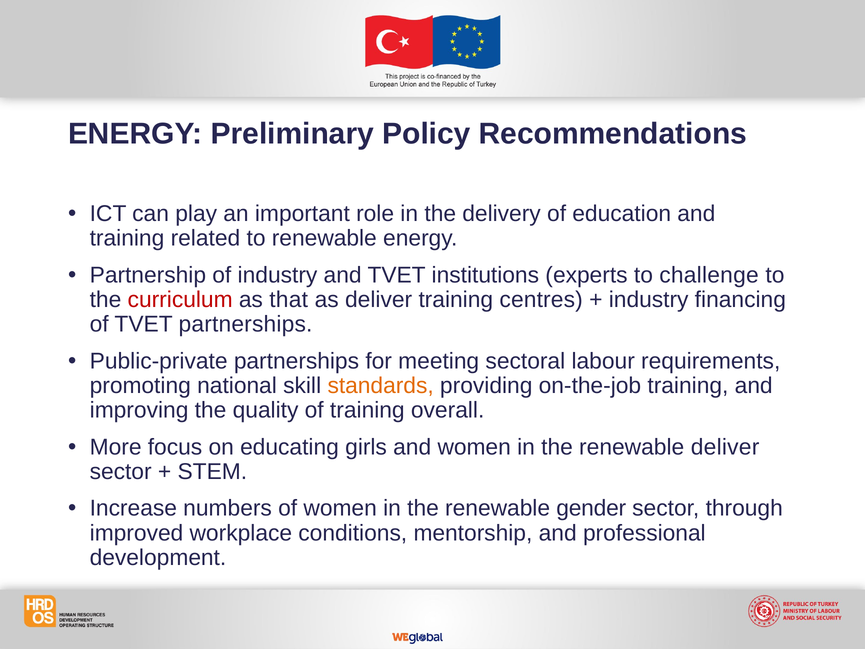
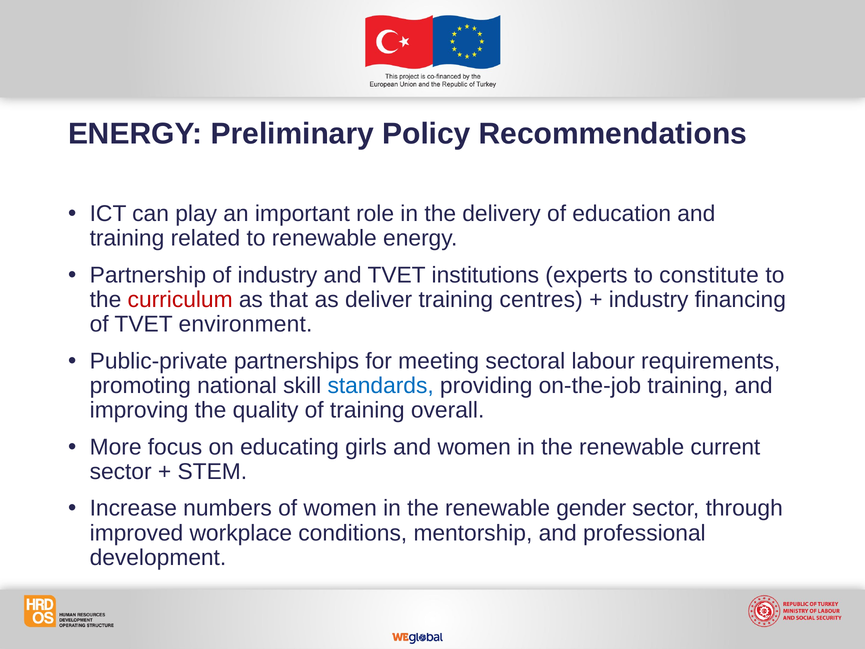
challenge: challenge -> constitute
TVET partnerships: partnerships -> environment
standards colour: orange -> blue
renewable deliver: deliver -> current
